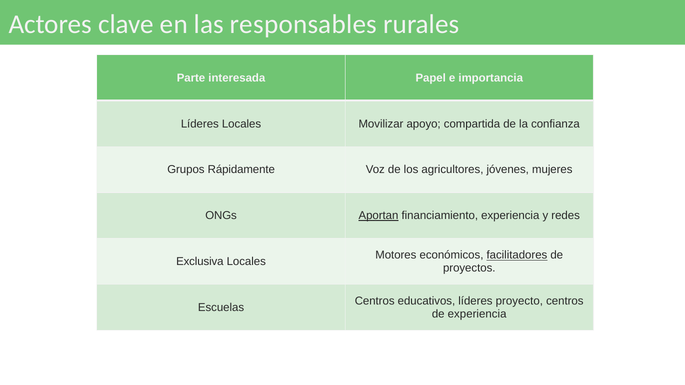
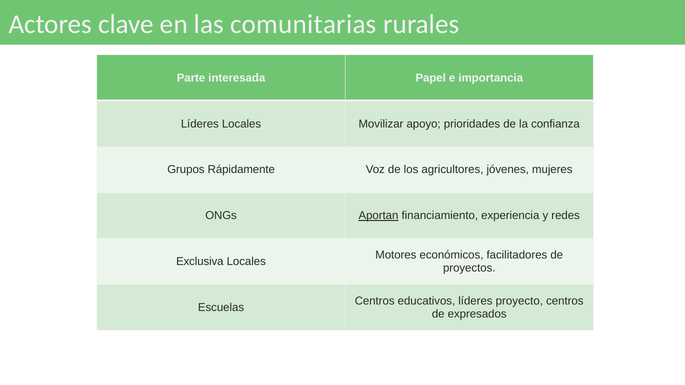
responsables: responsables -> comunitarias
compartida: compartida -> prioridades
facilitadores underline: present -> none
de experiencia: experiencia -> expresados
